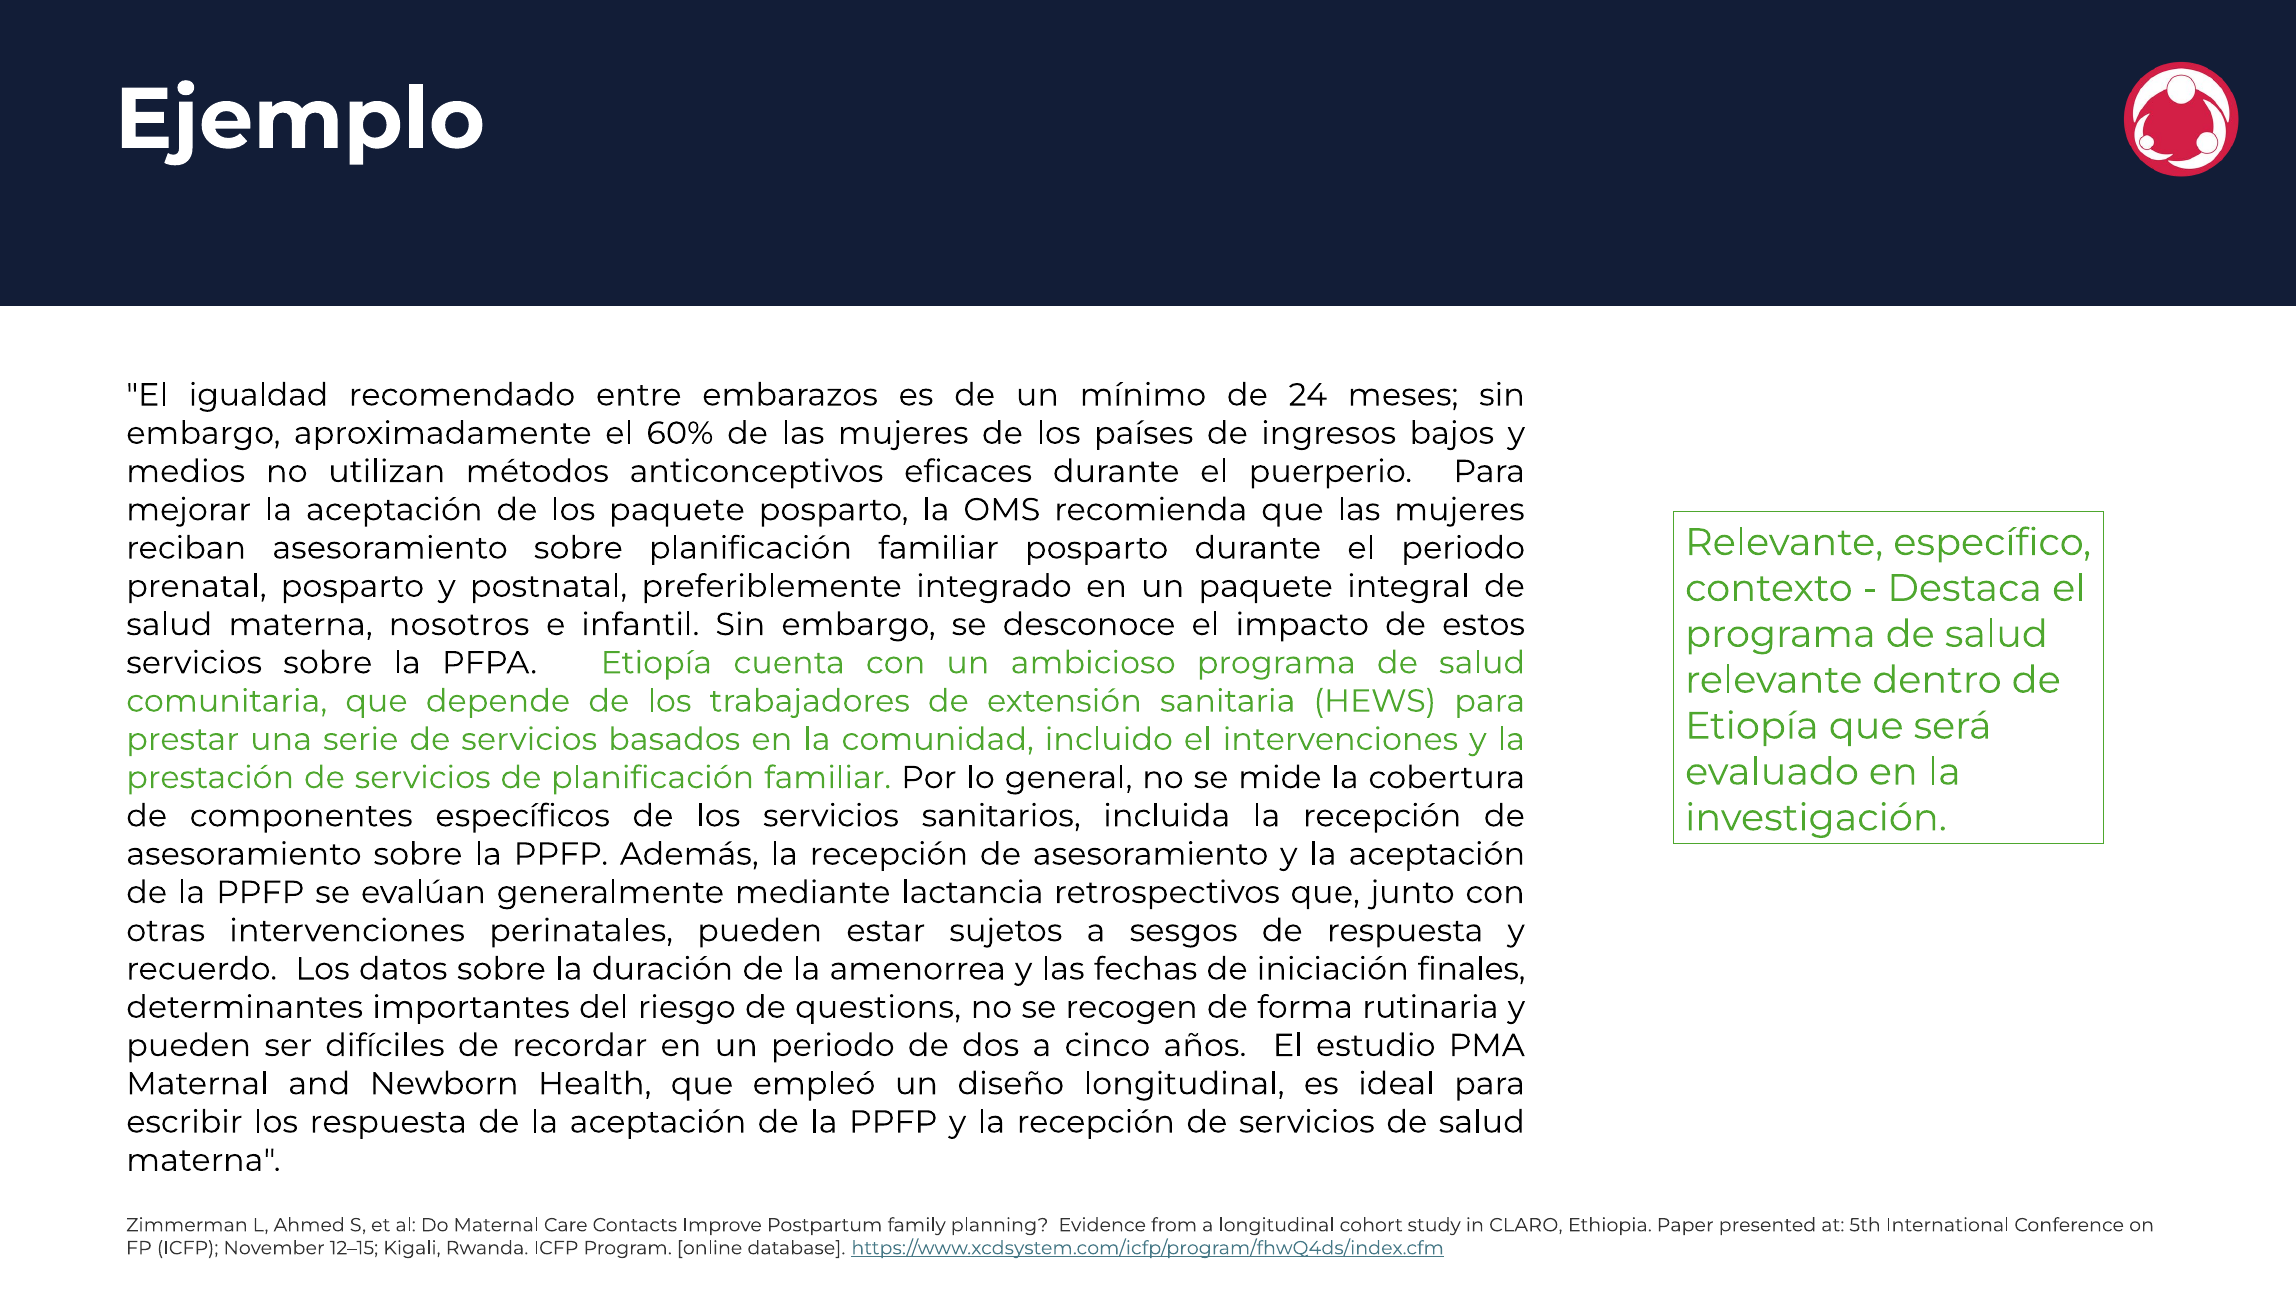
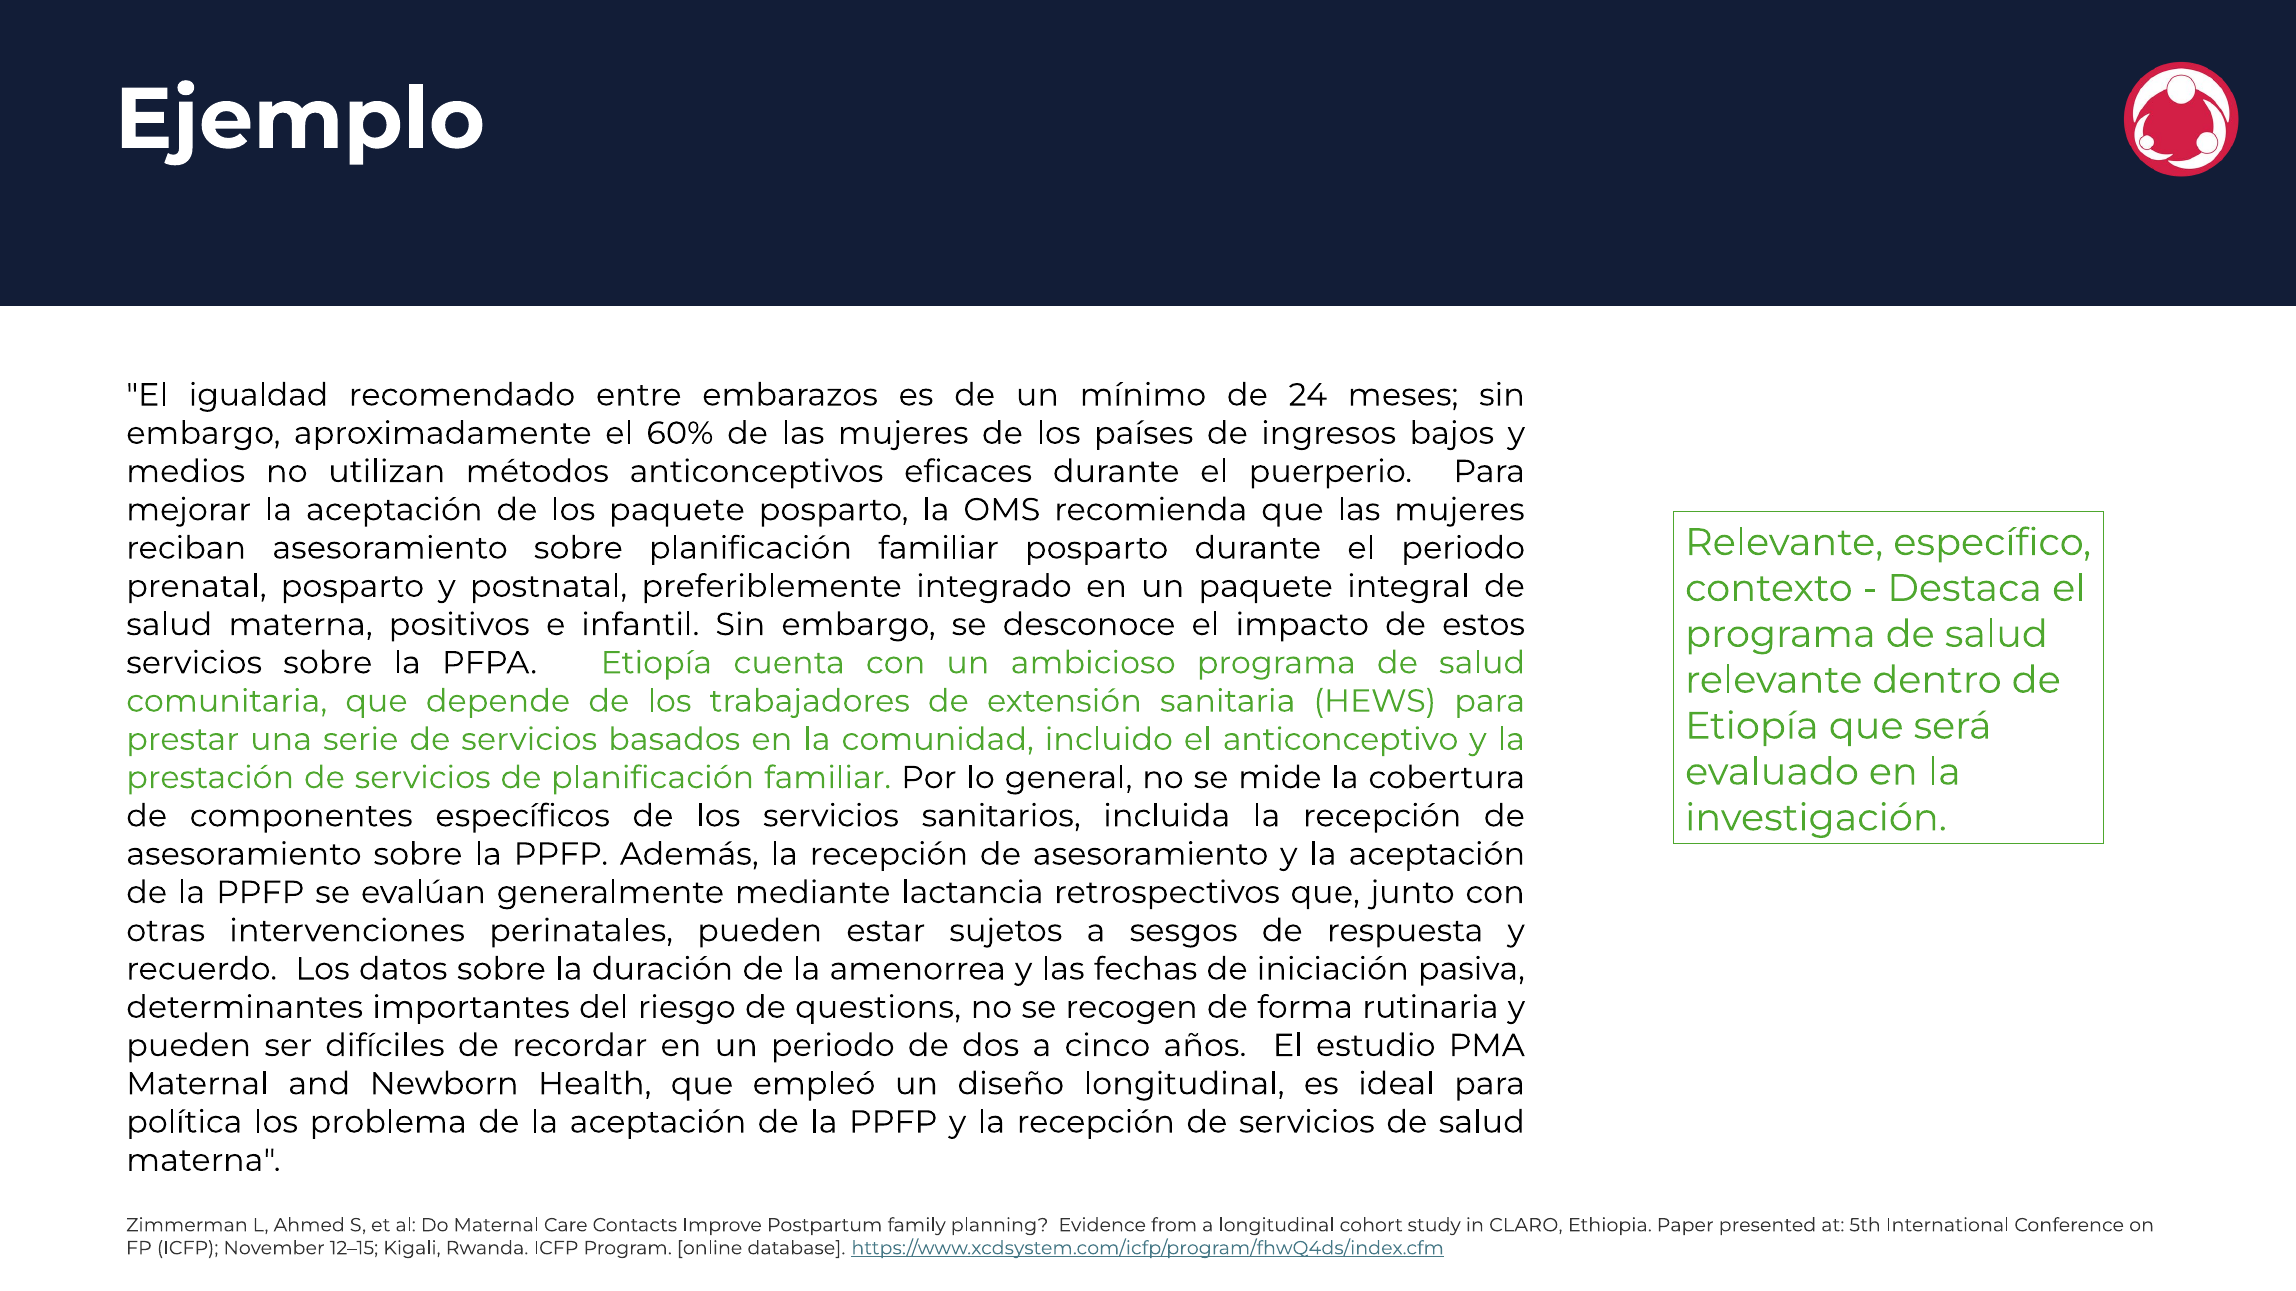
nosotros: nosotros -> positivos
el intervenciones: intervenciones -> anticonceptivo
finales: finales -> pasiva
escribir: escribir -> política
los respuesta: respuesta -> problema
